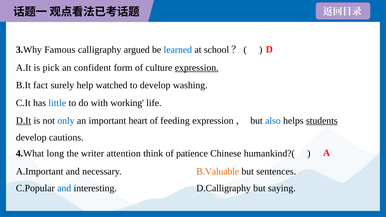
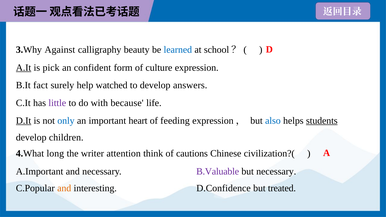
Famous: Famous -> Against
argued: argued -> beauty
A.It underline: none -> present
expression underline: present -> none
washing: washing -> answers
little colour: blue -> purple
working: working -> because
cautions: cautions -> children
patience: patience -> cautions
humankind?(: humankind?( -> civilization?(
B.Valuable colour: orange -> purple
but sentences: sentences -> necessary
and at (64, 188) colour: blue -> orange
D.Calligraphy: D.Calligraphy -> D.Confidence
saying: saying -> treated
